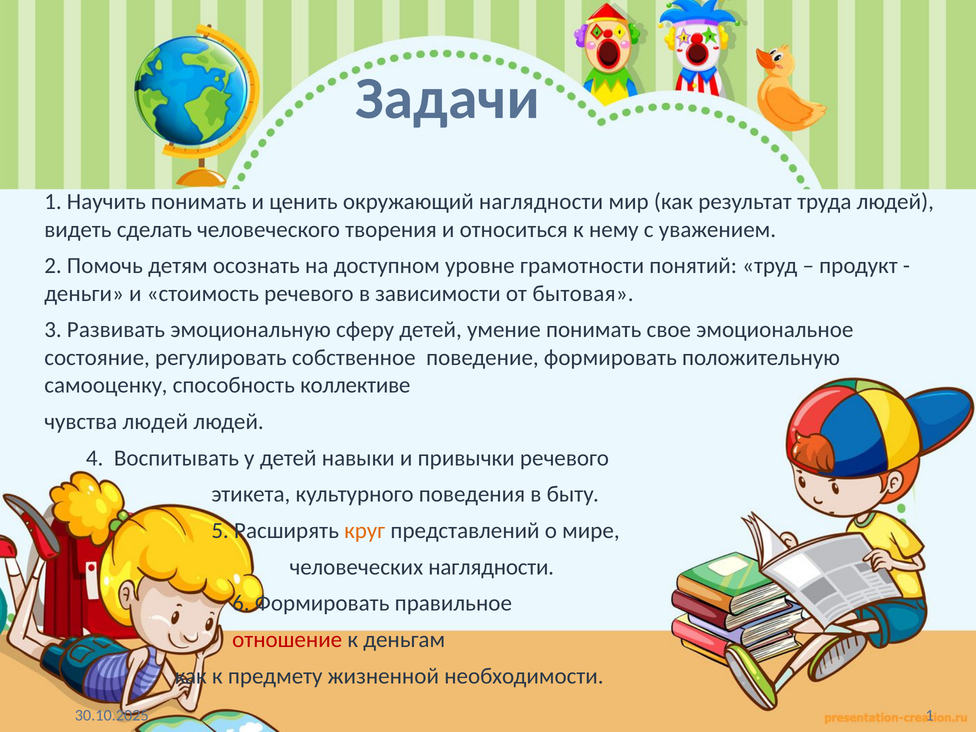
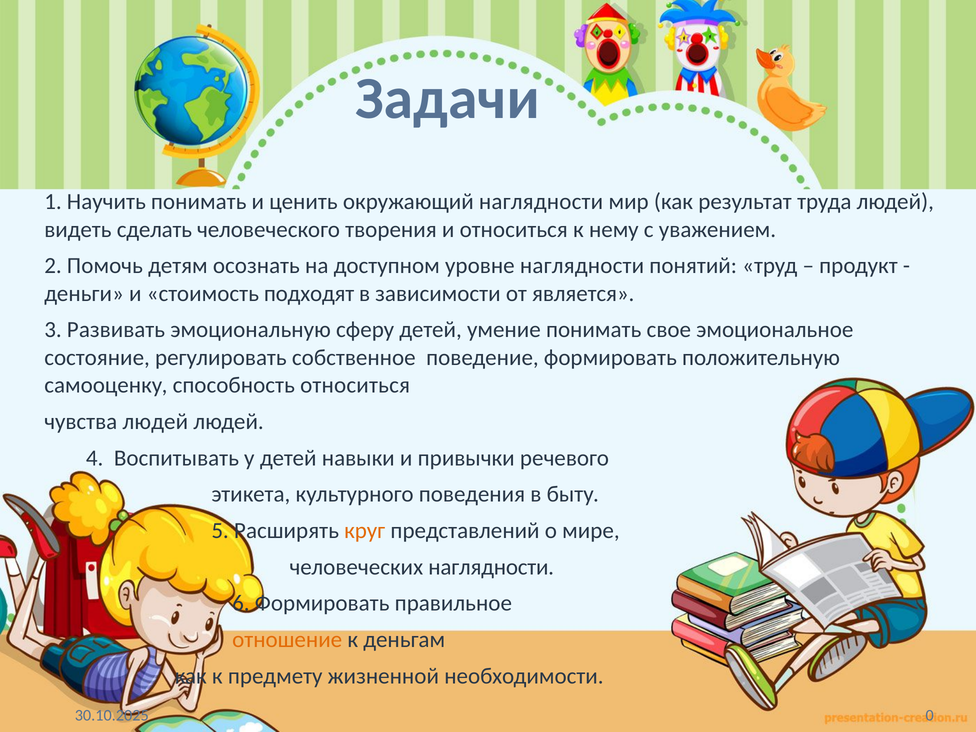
уровне грамотности: грамотности -> наглядности
стоимость речевого: речевого -> подходят
бытовая: бытовая -> является
способность коллективе: коллективе -> относиться
отношение colour: red -> orange
1 at (930, 715): 1 -> 0
